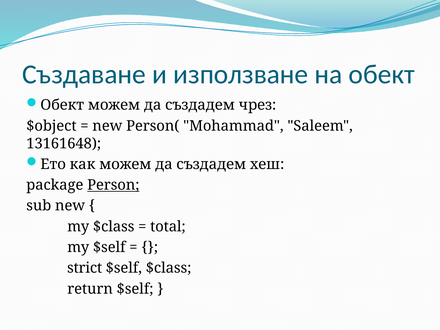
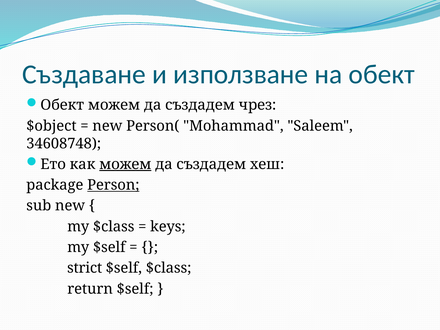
13161648: 13161648 -> 34608748
можем at (125, 164) underline: none -> present
total: total -> keys
